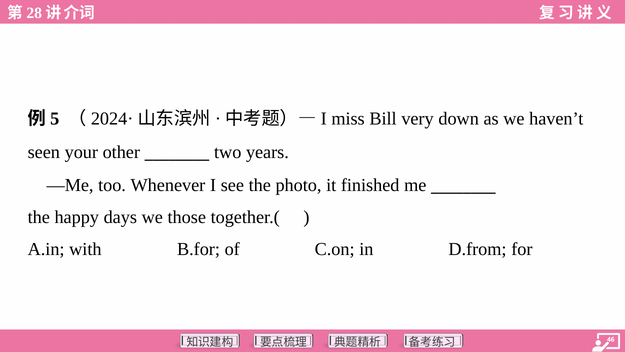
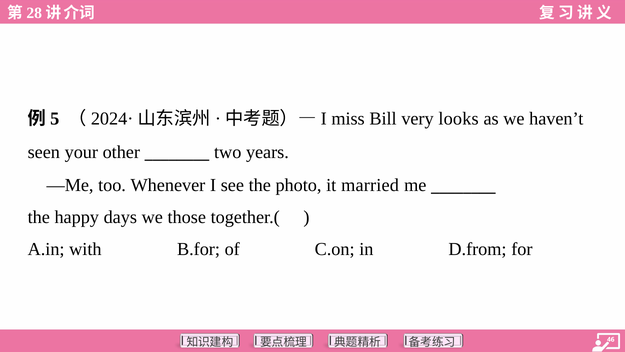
down: down -> looks
finished: finished -> married
